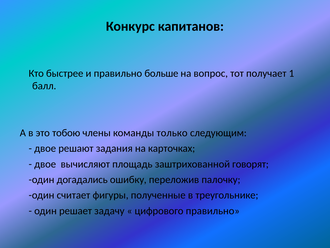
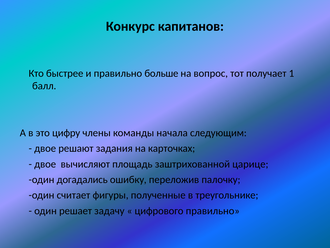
тобою: тобою -> цифру
только: только -> начала
говорят: говорят -> царице
